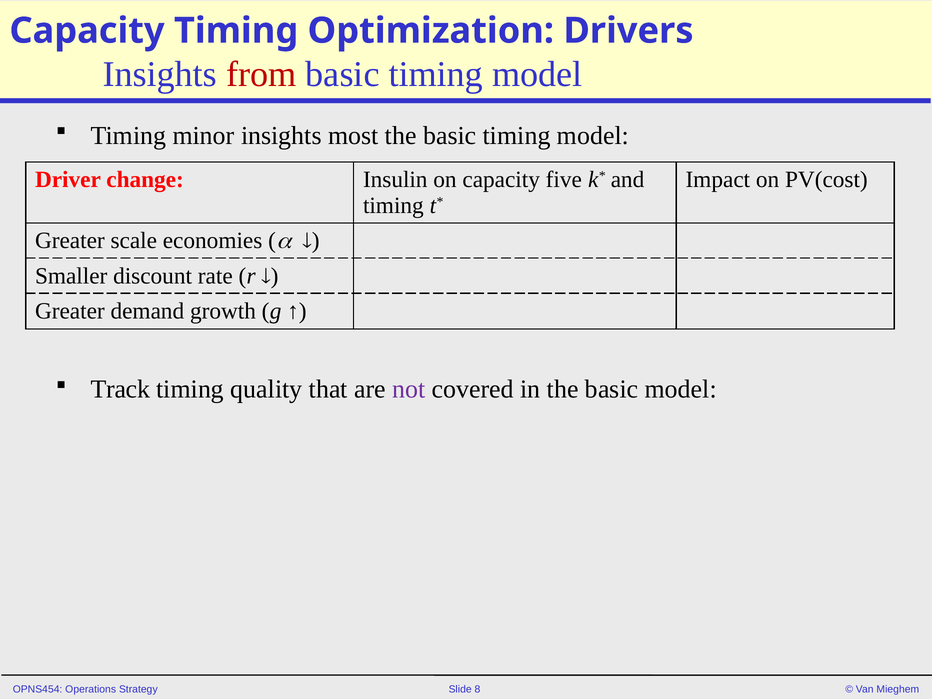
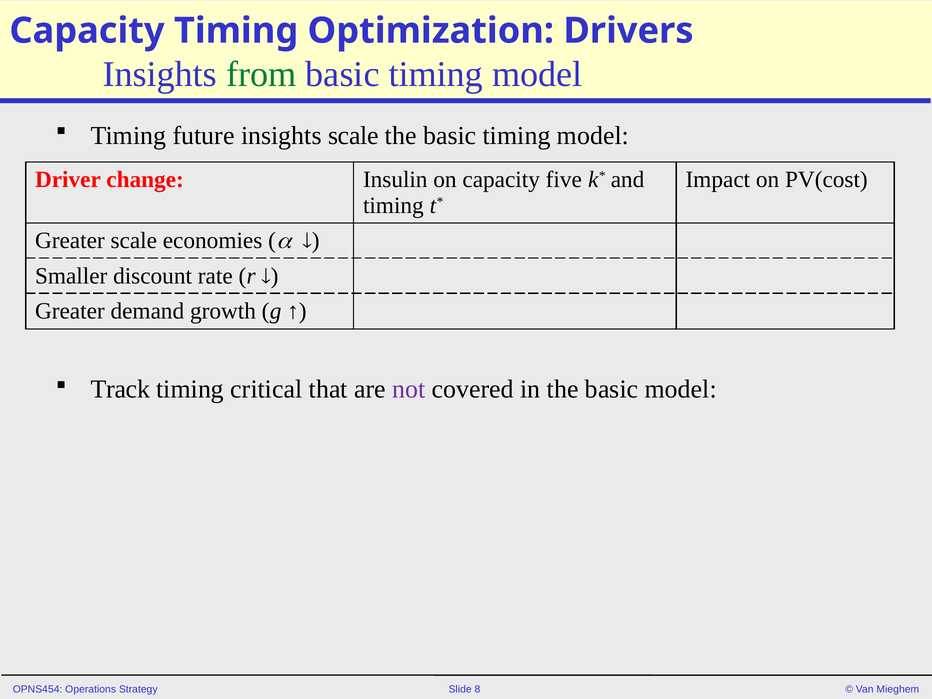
from colour: red -> green
minor: minor -> future
insights most: most -> scale
quality: quality -> critical
